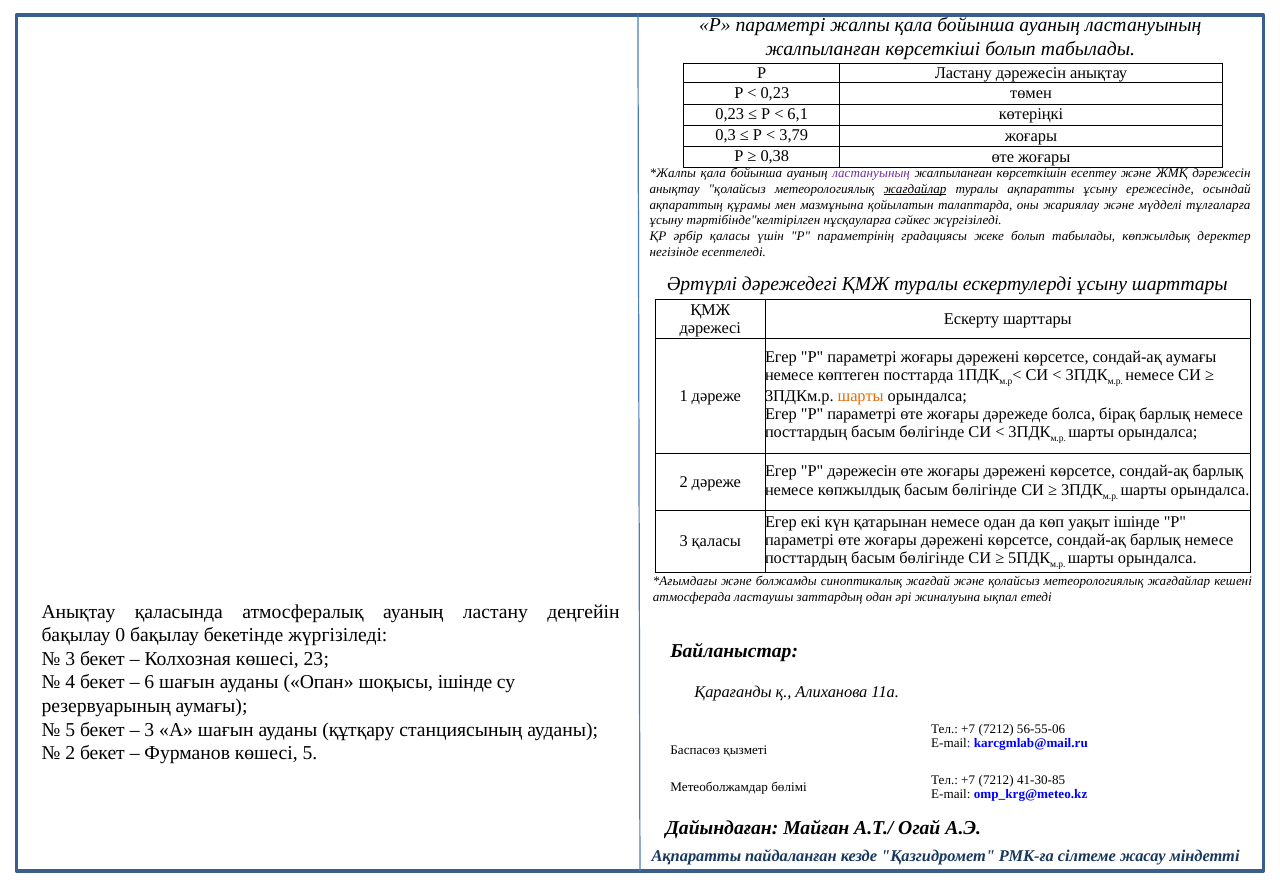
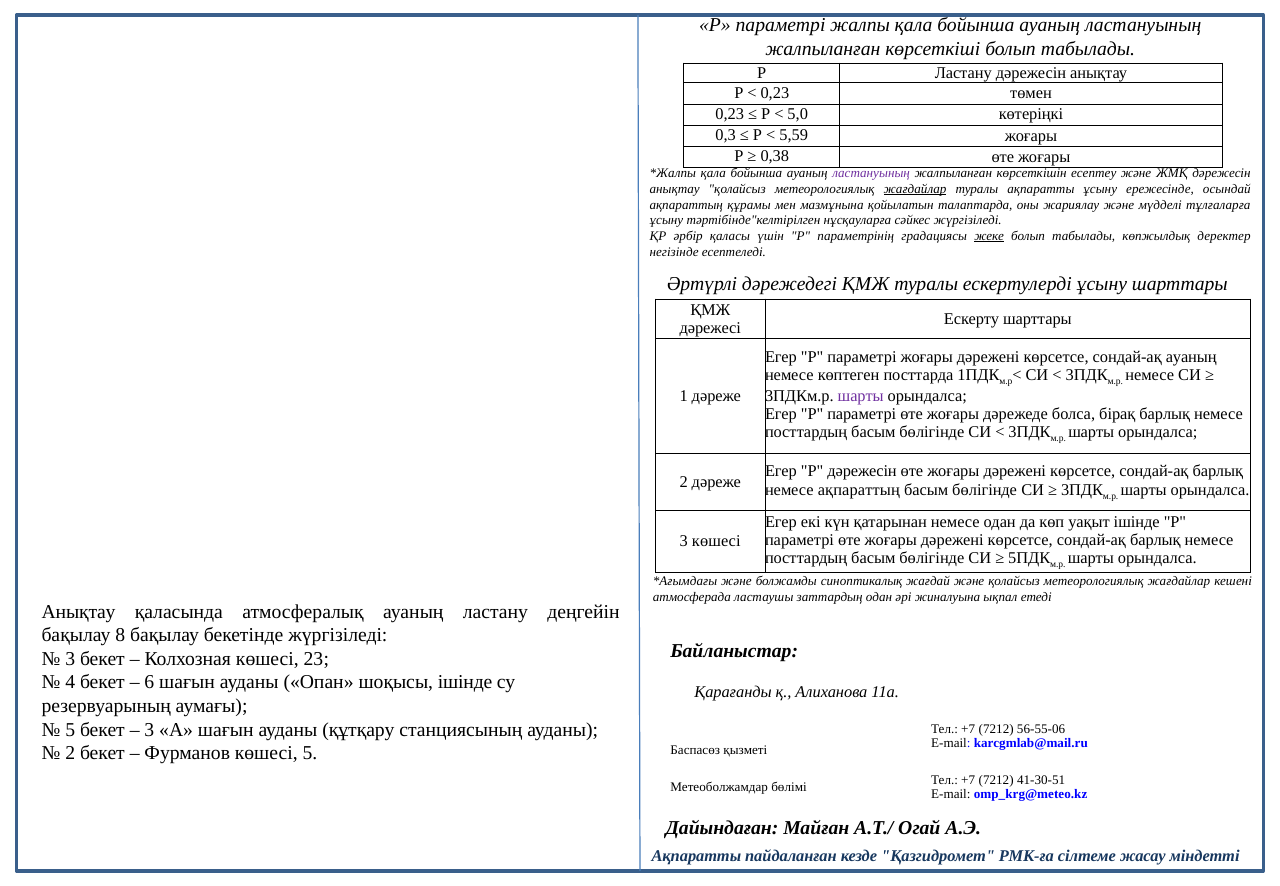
6,1: 6,1 -> 5,0
3,79: 3,79 -> 5,59
жеке underline: none -> present
сондай-ақ аумағы: аумағы -> ауаның
шарты at (861, 396) colour: orange -> purple
немесе көпжылдық: көпжылдық -> ақпараттың
3 қаласы: қаласы -> көшесі
0: 0 -> 8
41-30-85: 41-30-85 -> 41-30-51
